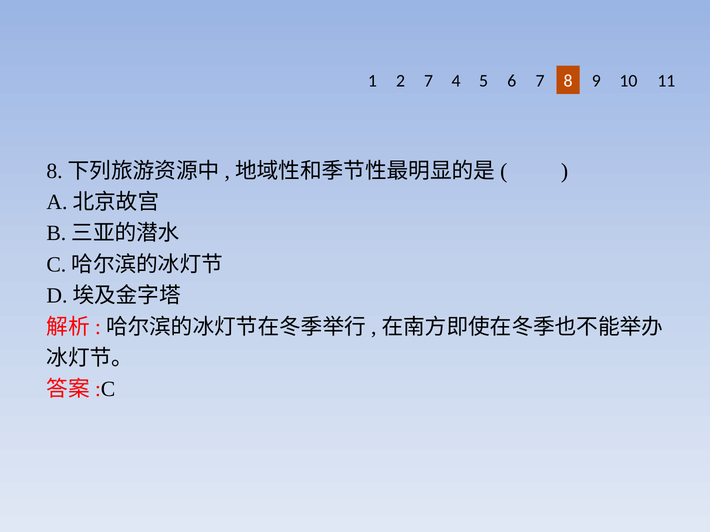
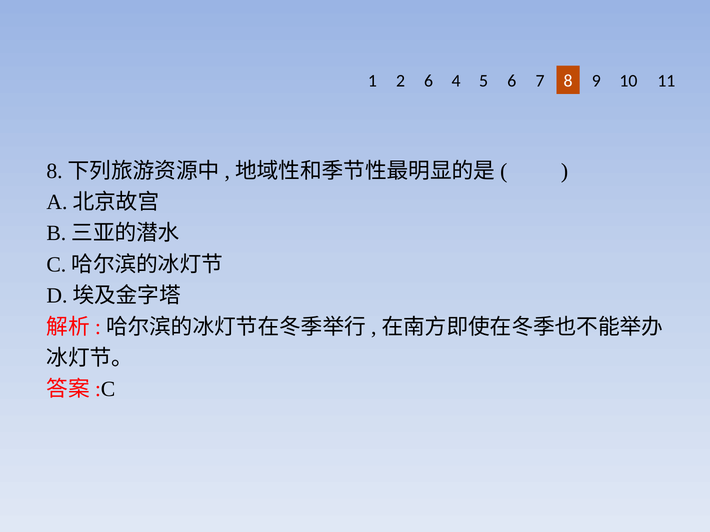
2 7: 7 -> 6
